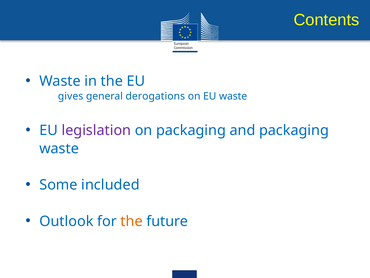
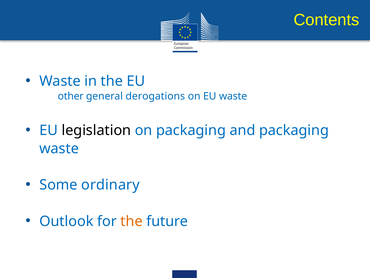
gives: gives -> other
legislation colour: purple -> black
included: included -> ordinary
